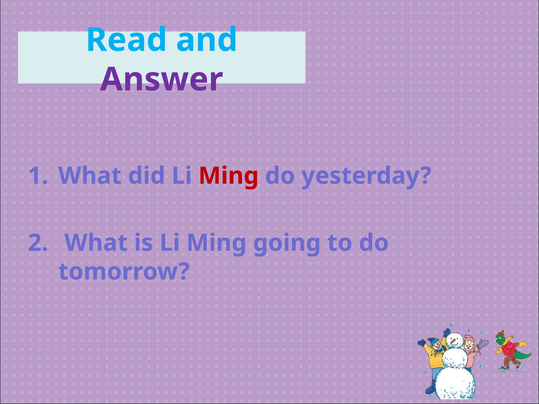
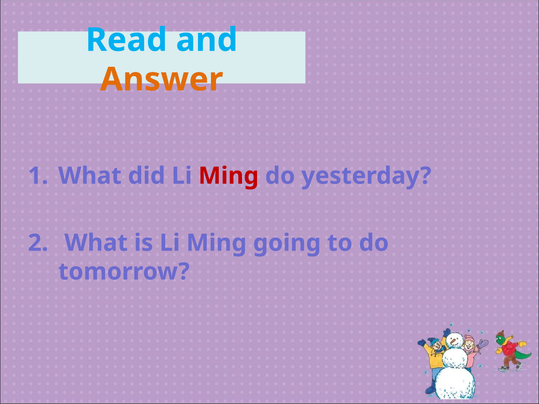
Answer colour: purple -> orange
